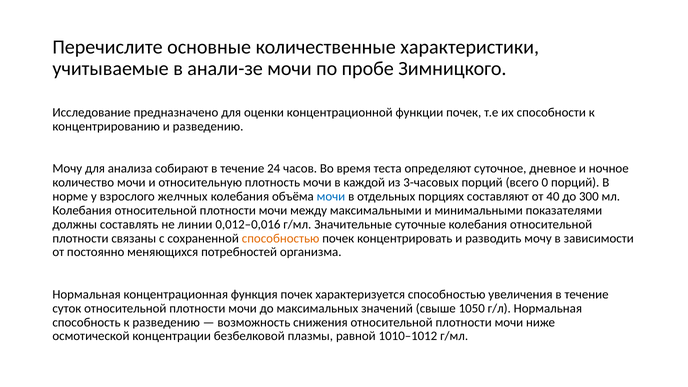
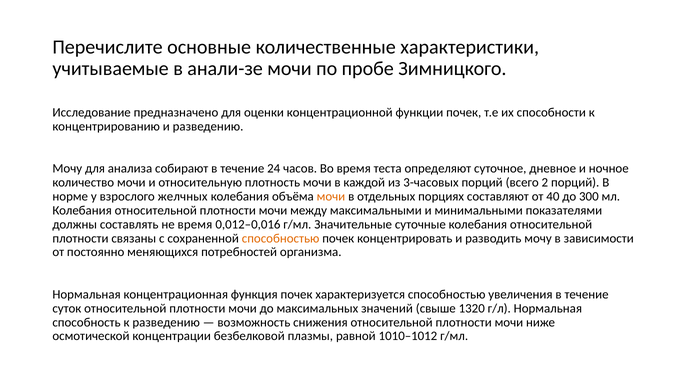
0: 0 -> 2
мочи at (331, 196) colour: blue -> orange
не линии: линии -> время
1050: 1050 -> 1320
